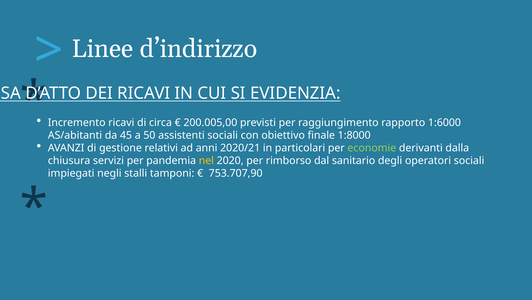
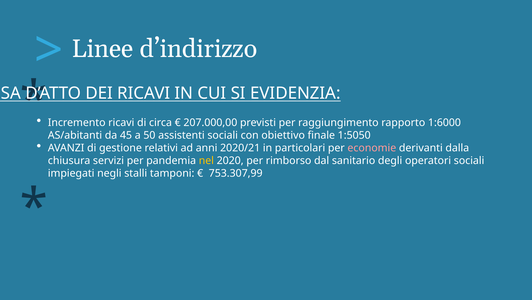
200.005,00: 200.005,00 -> 207.000,00
1:8000: 1:8000 -> 1:5050
economie colour: light green -> pink
753.707,90: 753.707,90 -> 753.307,99
